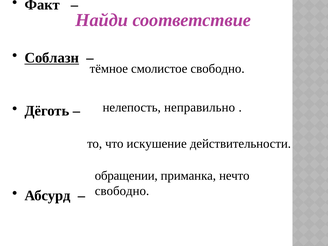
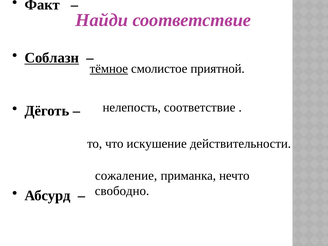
тёмное underline: none -> present
смолистое свободно: свободно -> приятной
нелепость неправильно: неправильно -> соответствие
обращении: обращении -> сожаление
